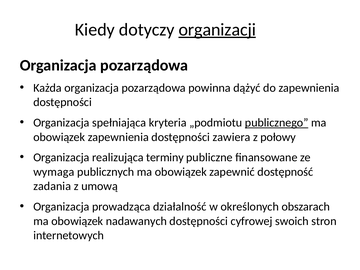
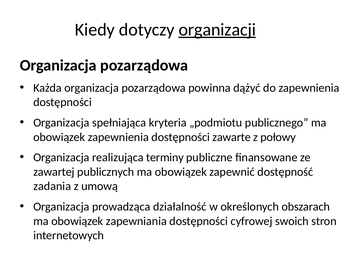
publicznego underline: present -> none
zawiera: zawiera -> zawarte
wymaga: wymaga -> zawartej
nadawanych: nadawanych -> zapewniania
